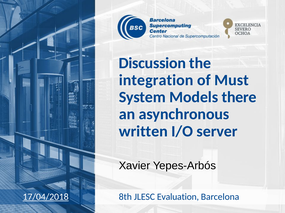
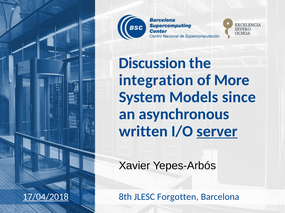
Must: Must -> More
there: there -> since
server underline: none -> present
Evaluation: Evaluation -> Forgotten
